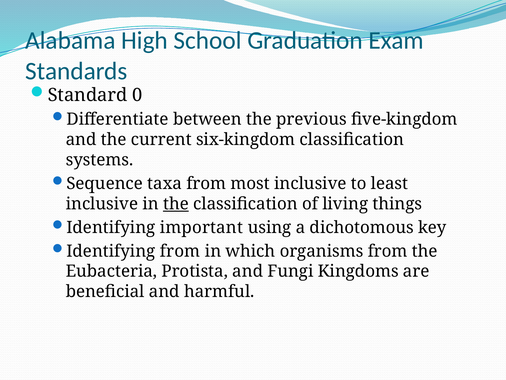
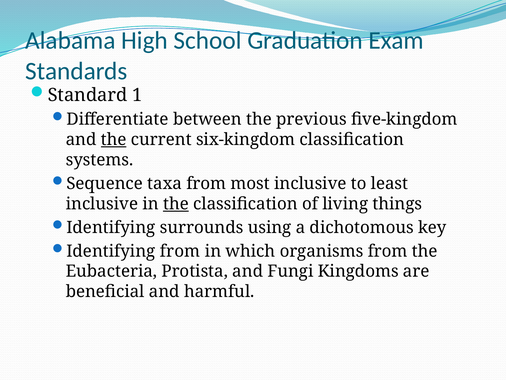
0: 0 -> 1
the at (114, 139) underline: none -> present
important: important -> surrounds
